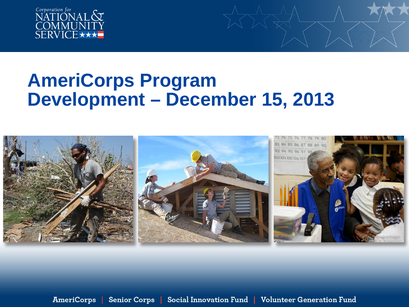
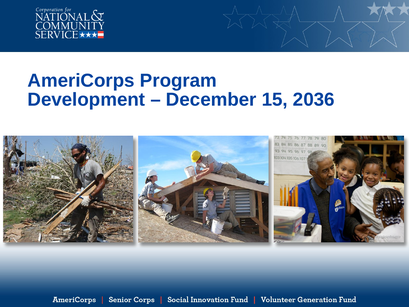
2013: 2013 -> 2036
